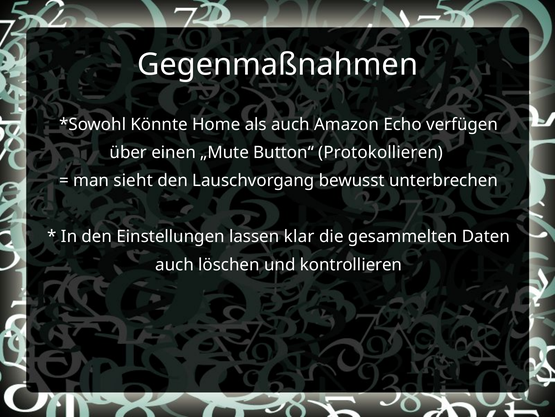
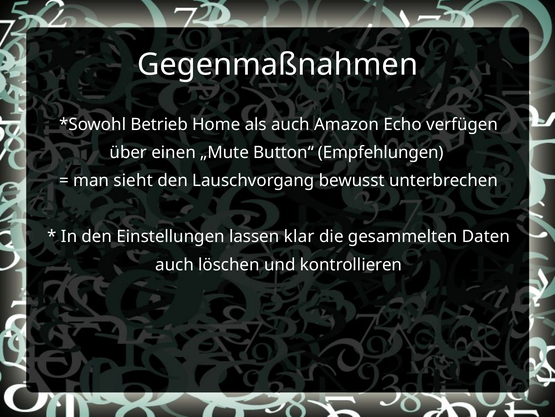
Könnte: Könnte -> Betrieb
Protokollieren: Protokollieren -> Empfehlungen
